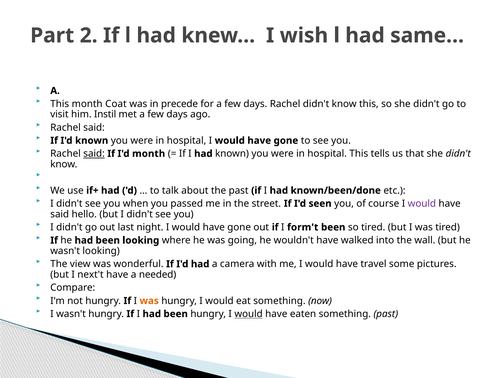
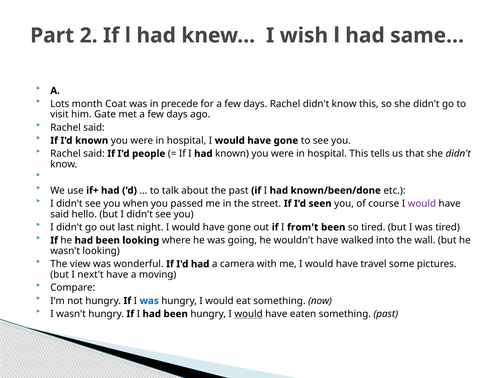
This at (60, 104): This -> Lots
Instil: Instil -> Gate
said at (94, 154) underline: present -> none
I'd month: month -> people
form't: form't -> from't
needed: needed -> moving
was at (149, 301) colour: orange -> blue
